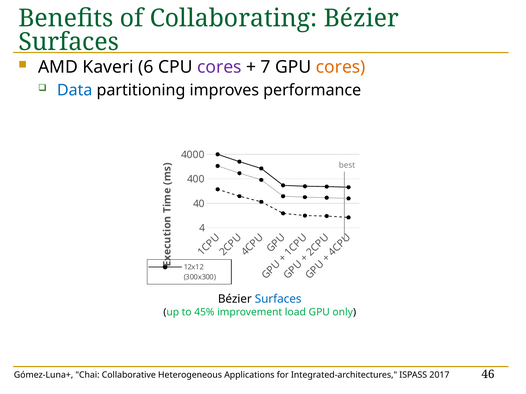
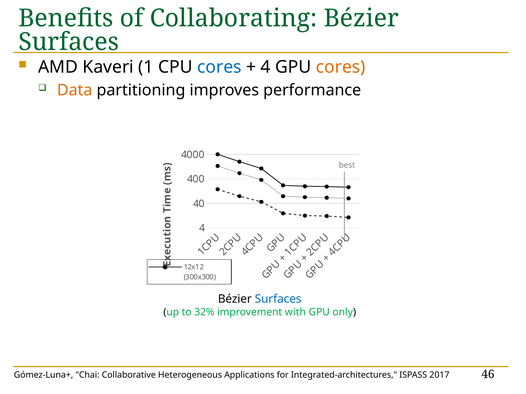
Kaveri 6: 6 -> 1
cores at (219, 67) colour: purple -> blue
7 at (266, 67): 7 -> 4
Data colour: blue -> orange
45%: 45% -> 32%
load: load -> with
